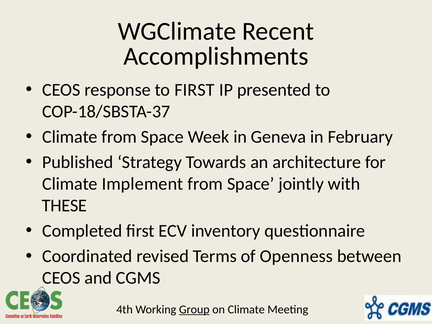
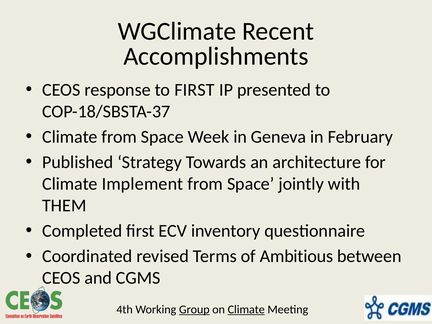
THESE: THESE -> THEM
Openness: Openness -> Ambitious
Climate at (246, 310) underline: none -> present
